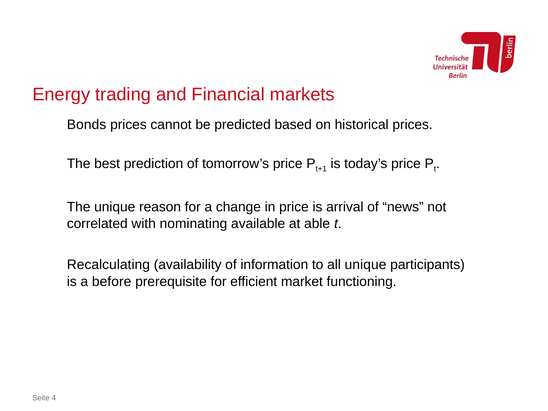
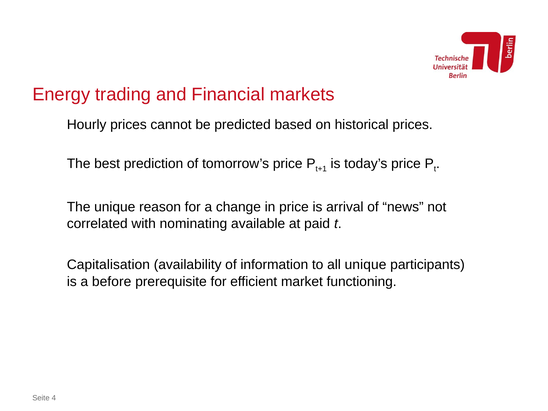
Bonds: Bonds -> Hourly
able: able -> paid
Recalculating: Recalculating -> Capitalisation
